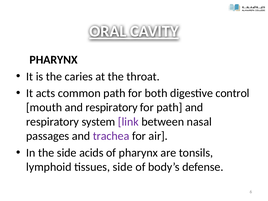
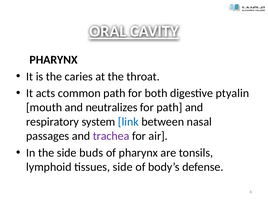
control: control -> ptyalin
mouth and respiratory: respiratory -> neutralizes
link colour: purple -> blue
acids: acids -> buds
